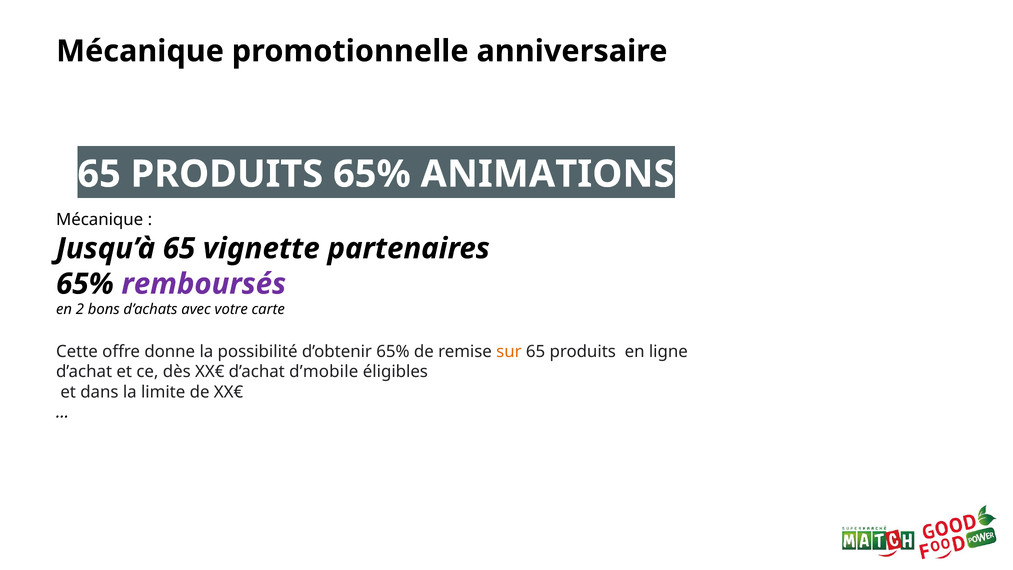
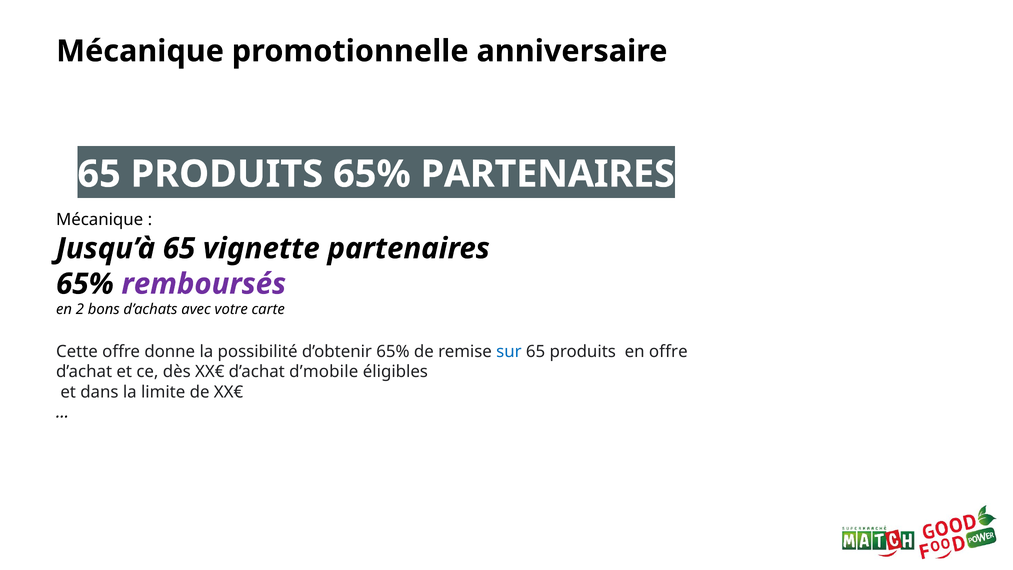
65% ANIMATIONS: ANIMATIONS -> PARTENAIRES
sur colour: orange -> blue
en ligne: ligne -> offre
